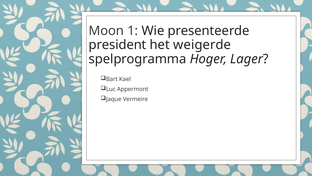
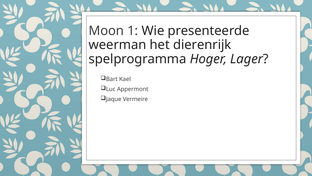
president: president -> weerman
weigerde: weigerde -> dierenrijk
